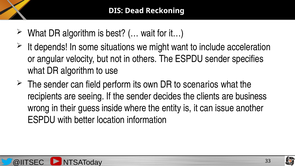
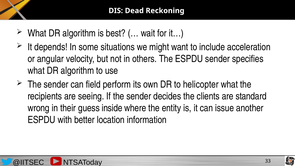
scenarios: scenarios -> helicopter
business: business -> standard
